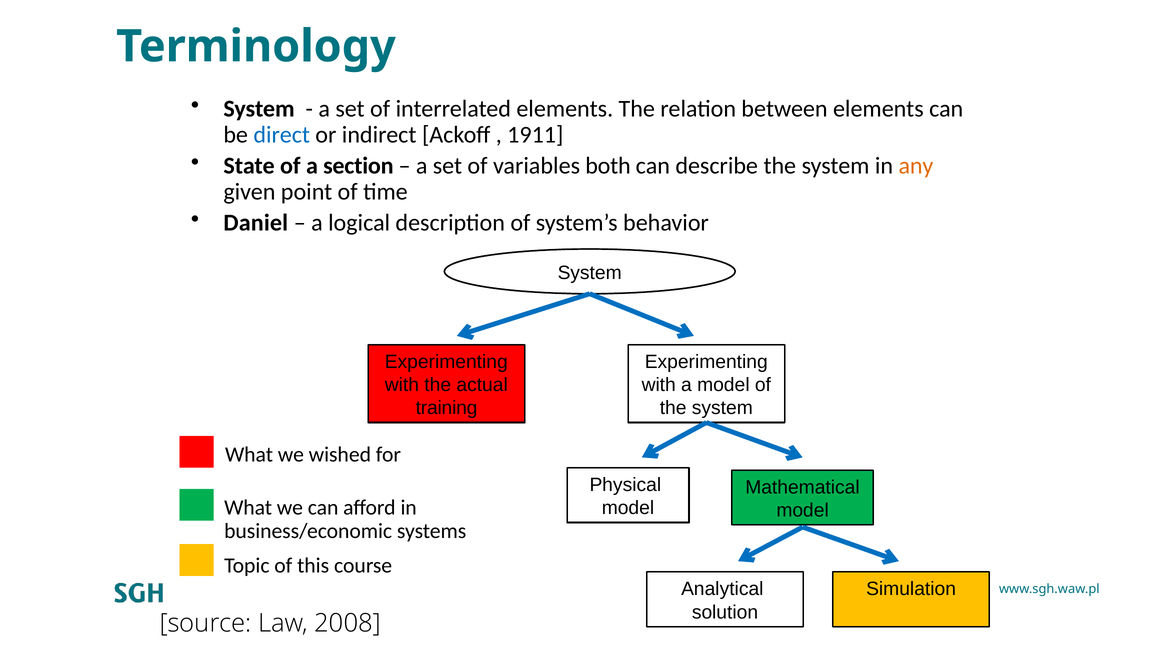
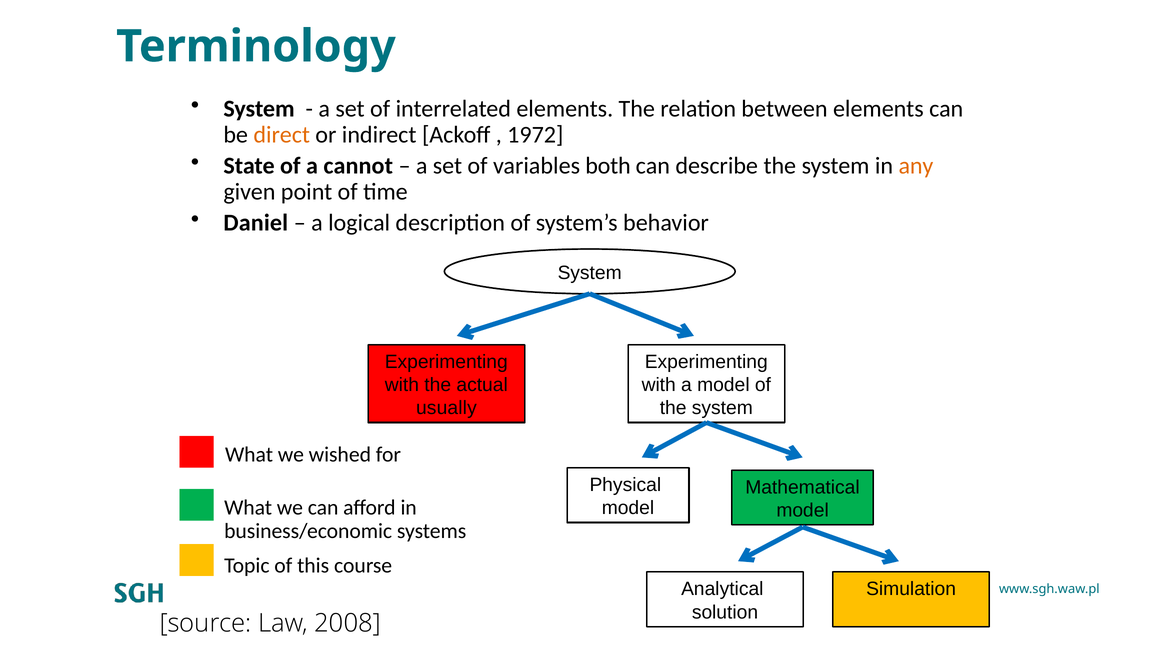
direct colour: blue -> orange
1911: 1911 -> 1972
section: section -> cannot
training: training -> usually
